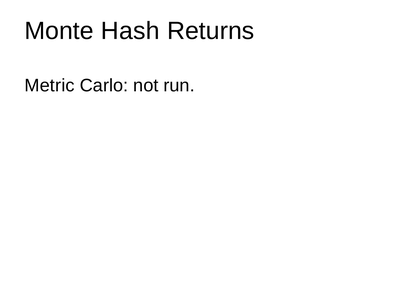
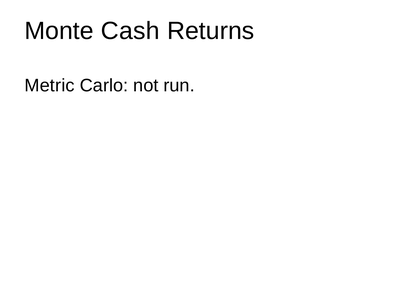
Hash: Hash -> Cash
